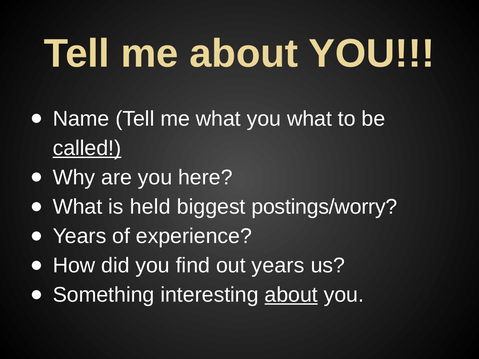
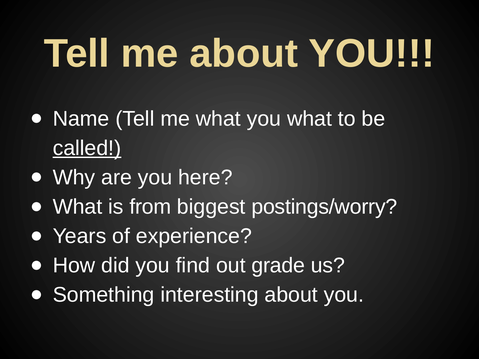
held: held -> from
out years: years -> grade
about at (291, 295) underline: present -> none
